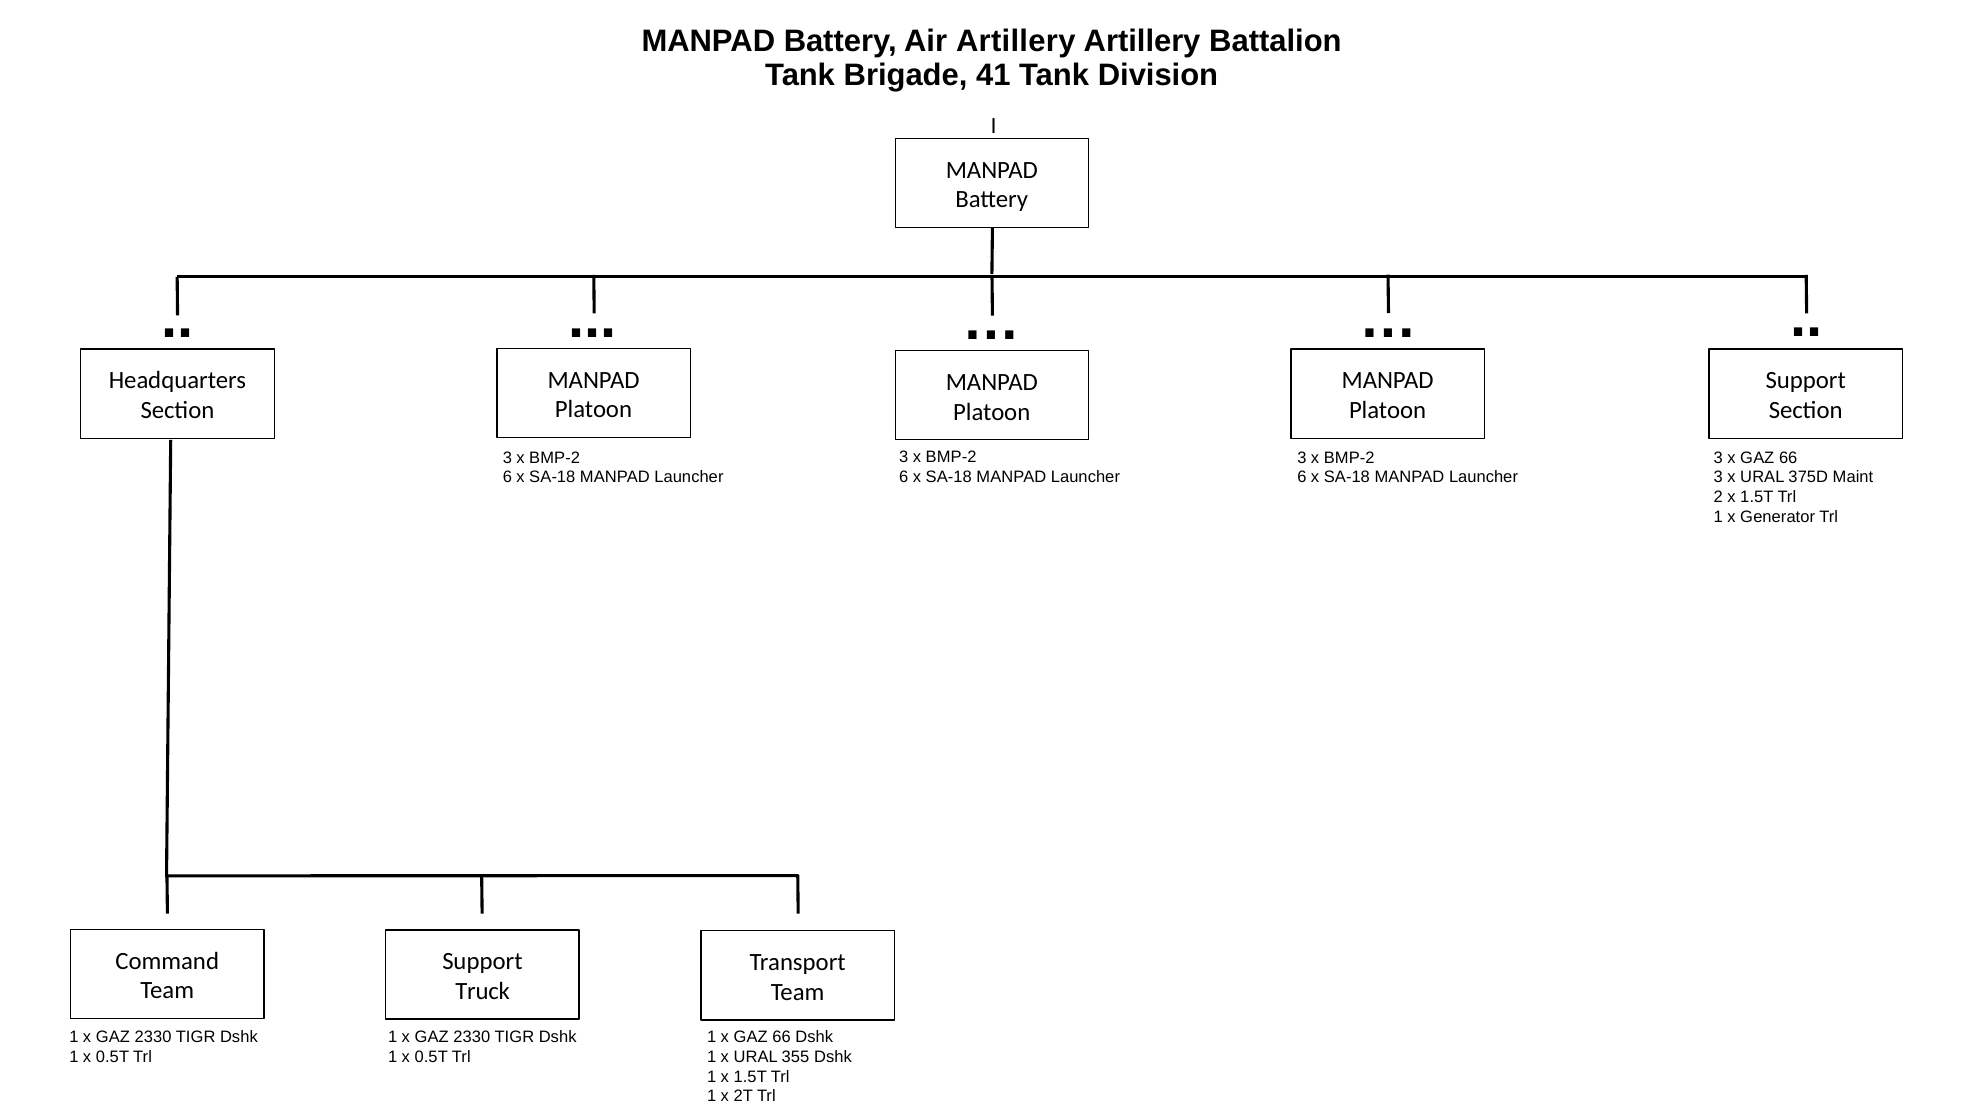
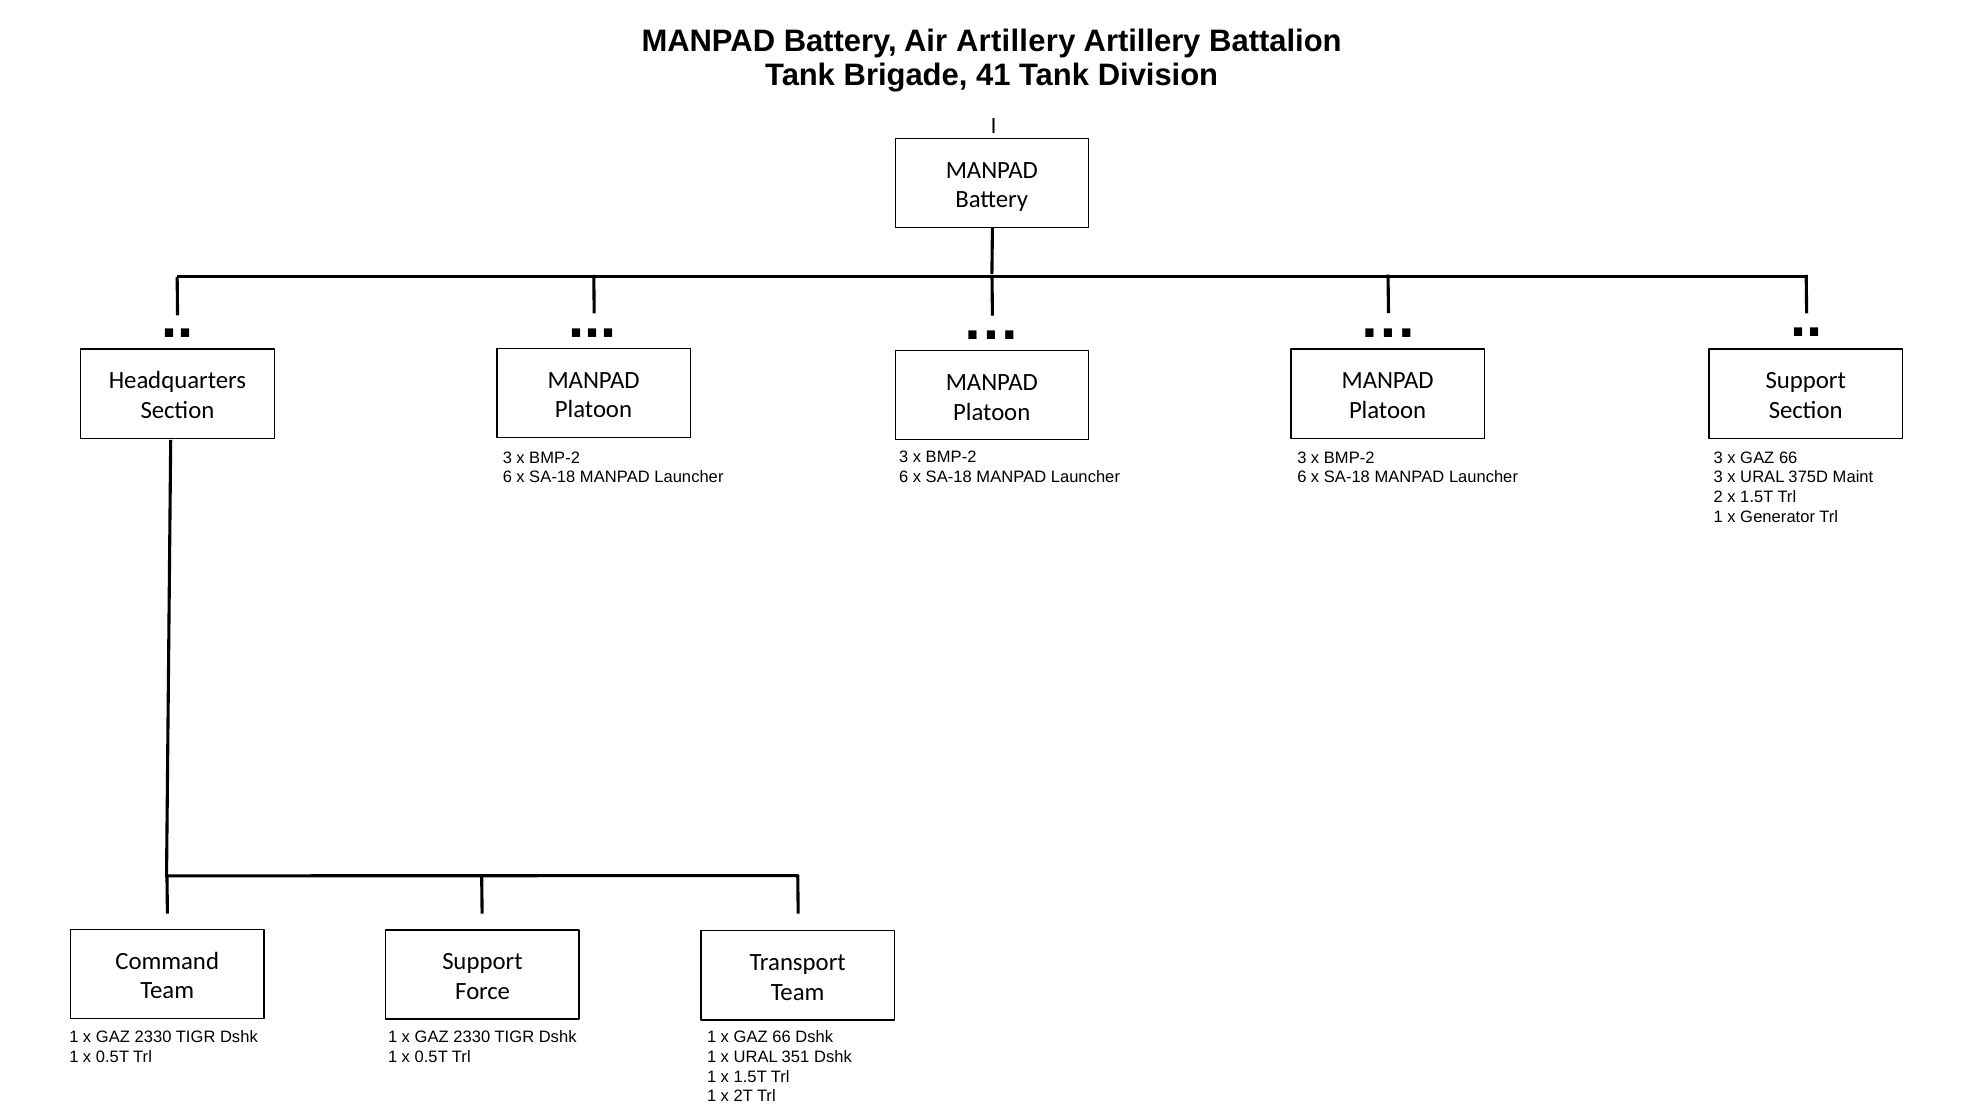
Truck: Truck -> Force
355: 355 -> 351
